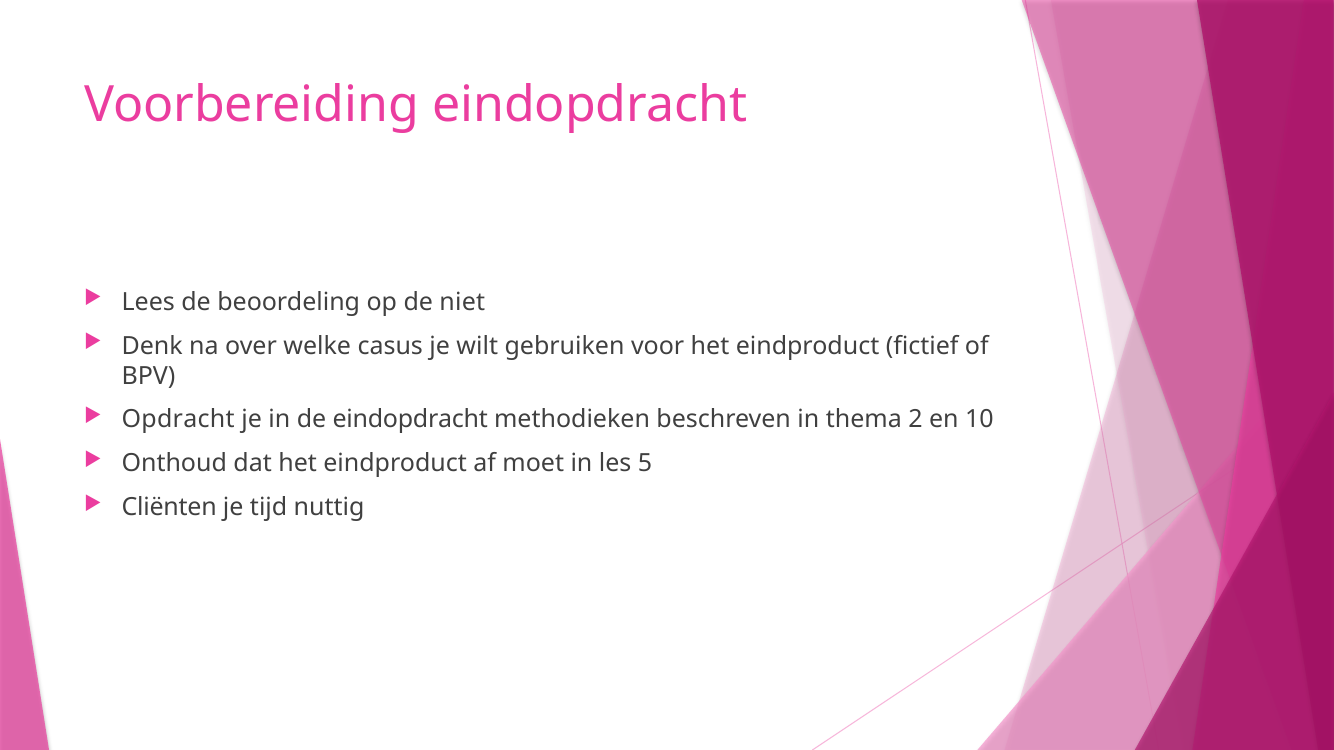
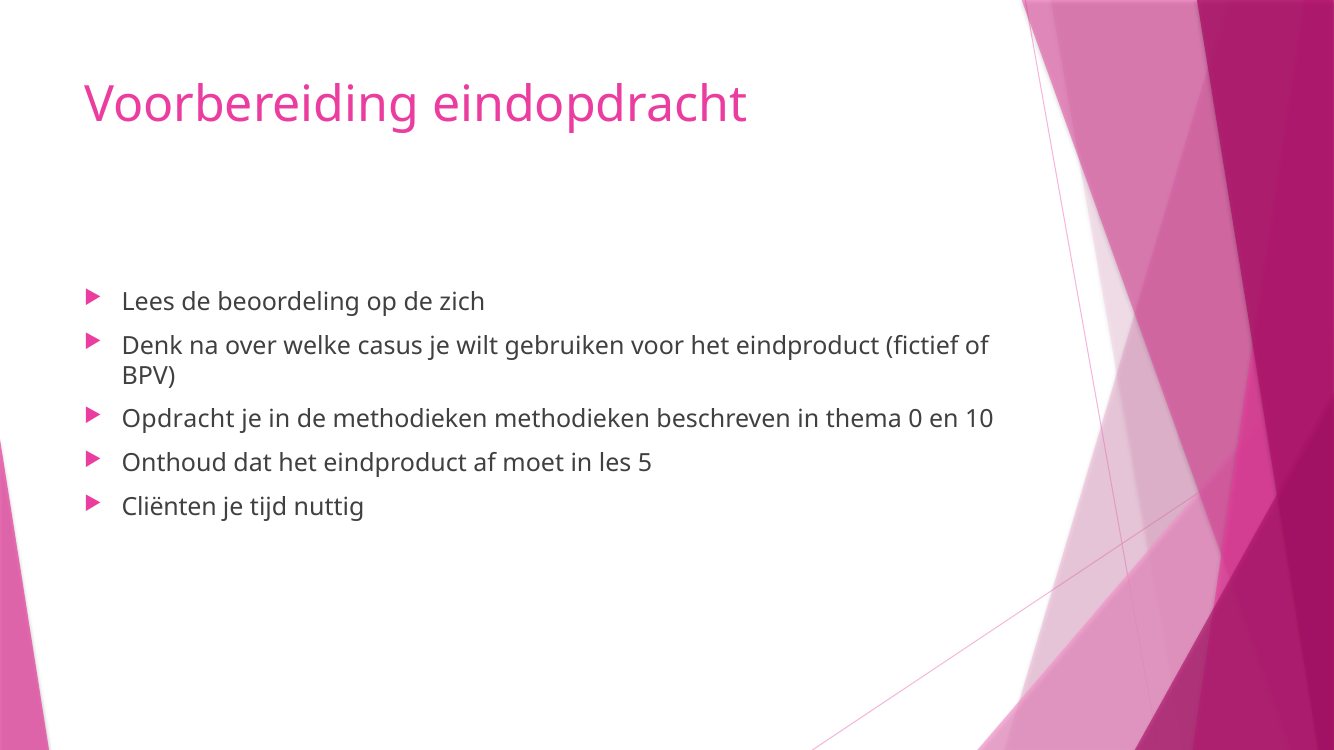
niet: niet -> zich
de eindopdracht: eindopdracht -> methodieken
2: 2 -> 0
